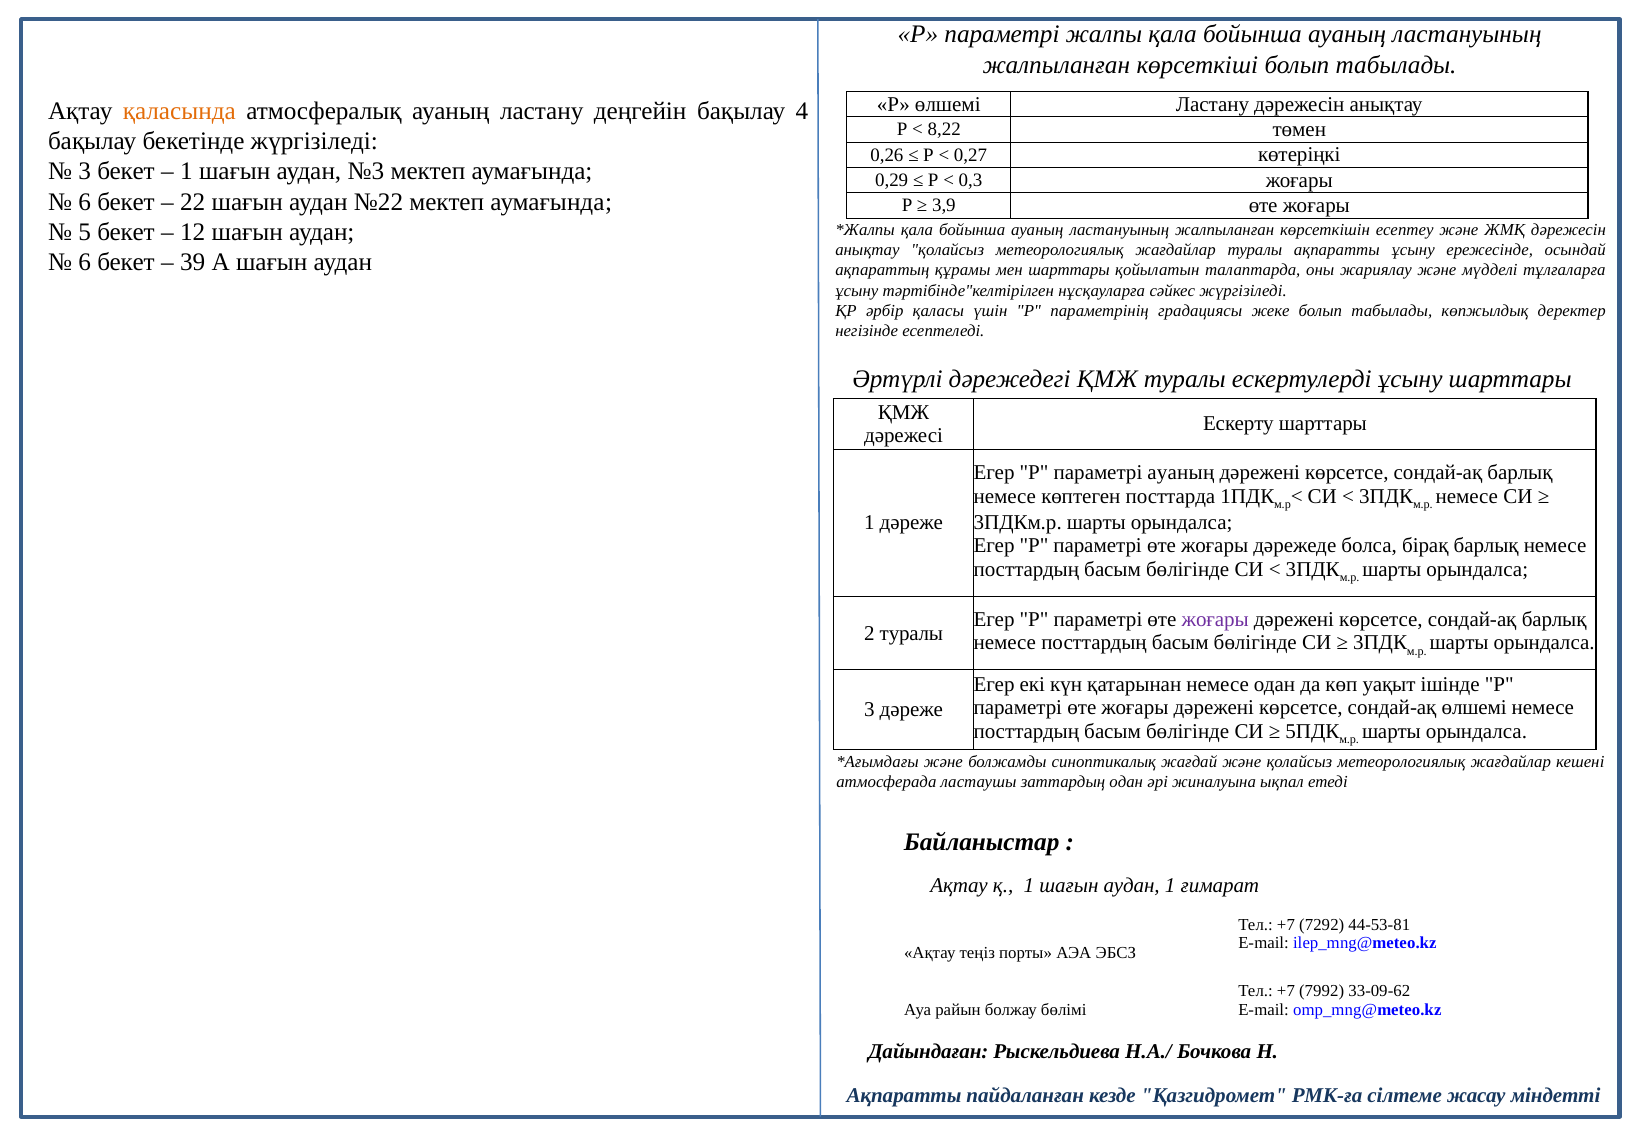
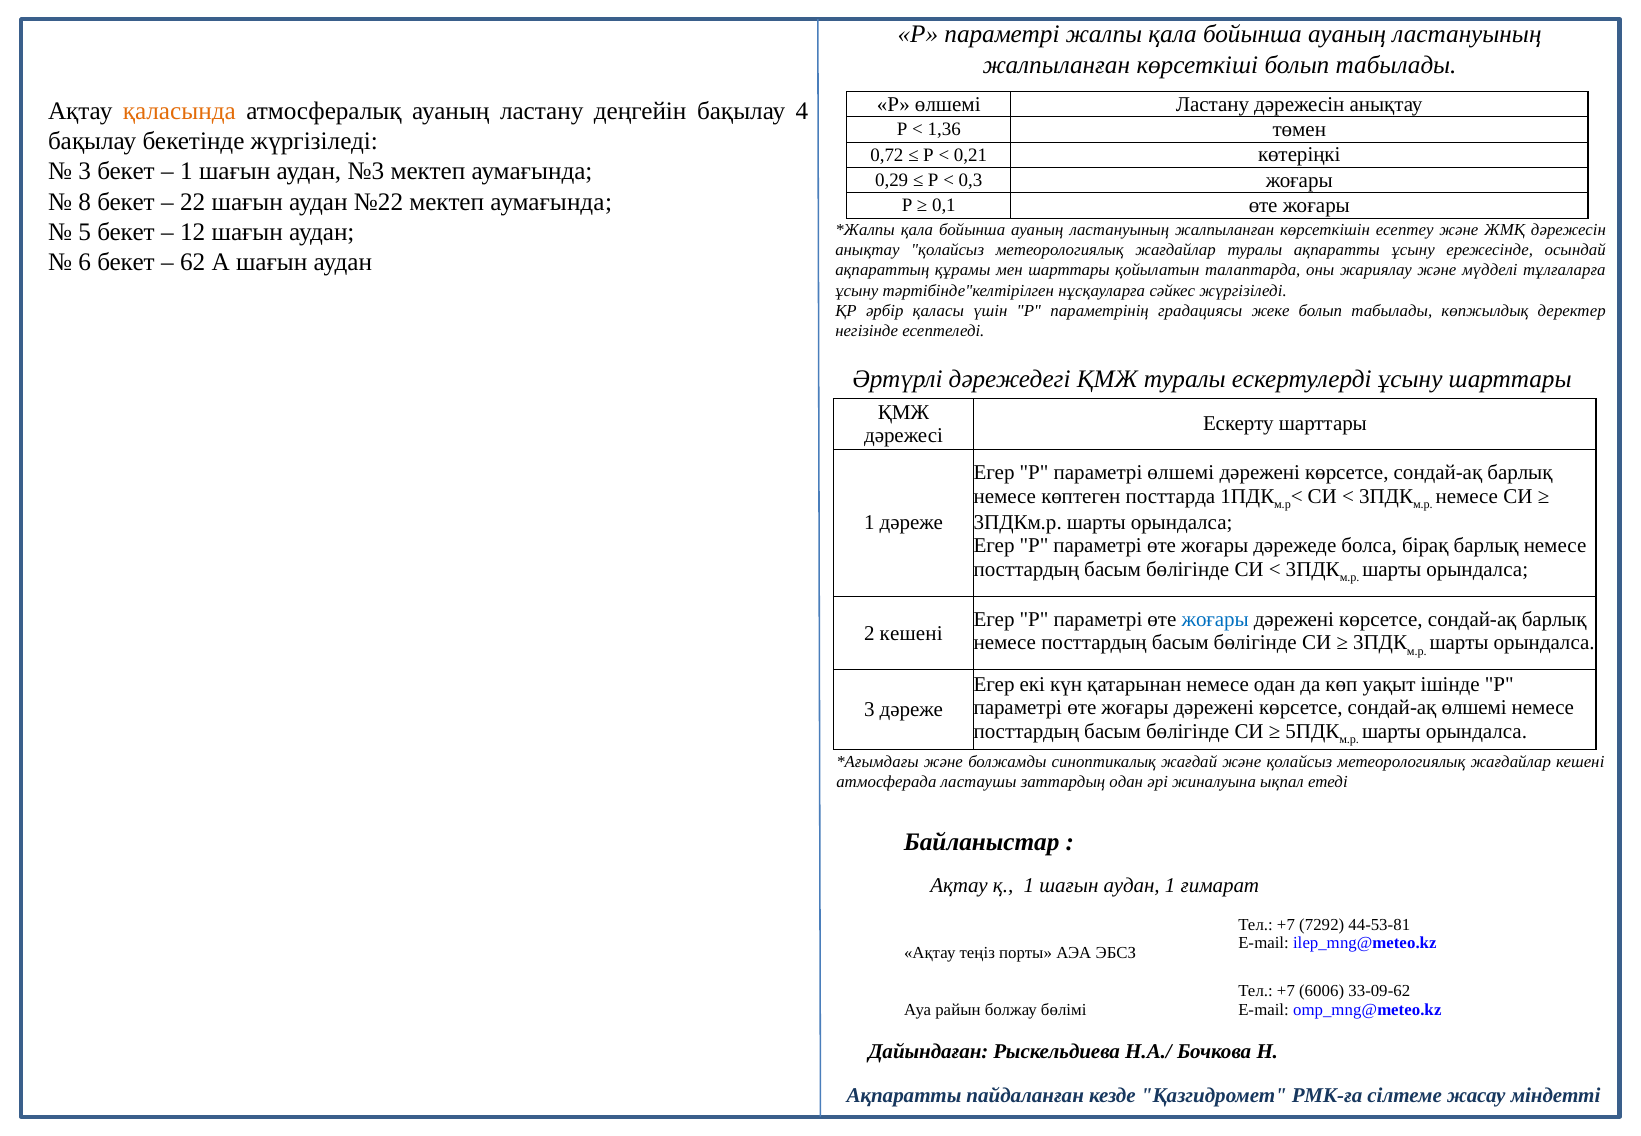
8,22: 8,22 -> 1,36
0,26: 0,26 -> 0,72
0,27: 0,27 -> 0,21
6 at (85, 202): 6 -> 8
3,9: 3,9 -> 0,1
39: 39 -> 62
параметрі ауаның: ауаның -> өлшемі
жоғары at (1215, 620) colour: purple -> blue
2 туралы: туралы -> кешені
7992: 7992 -> 6006
